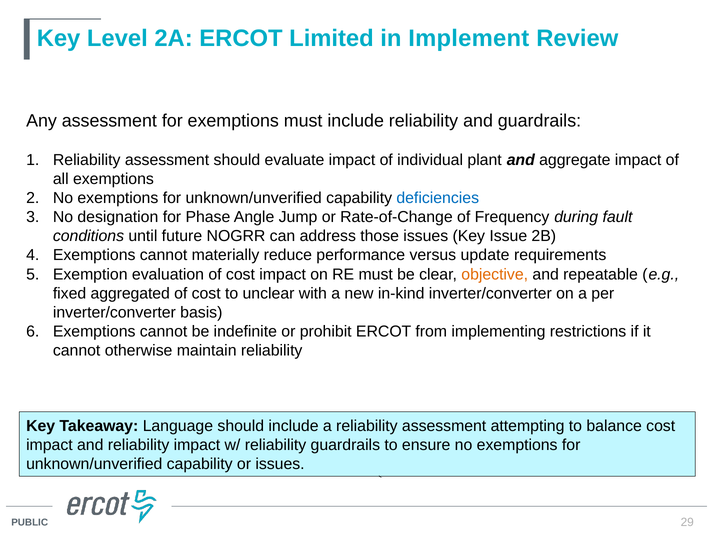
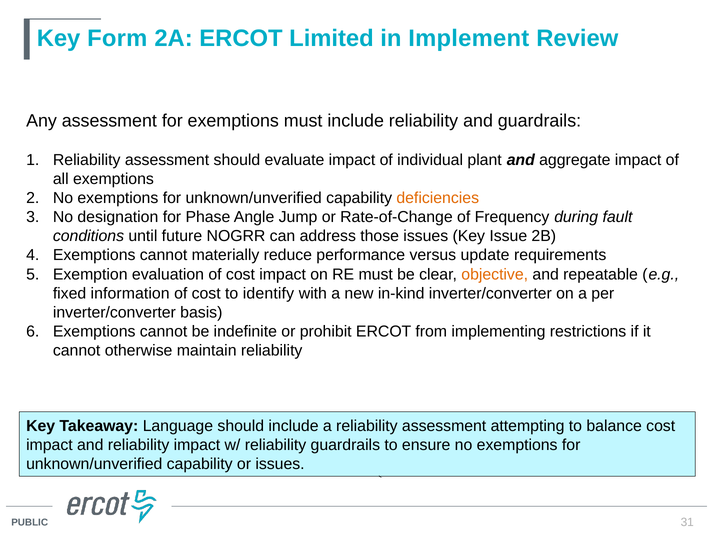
Level: Level -> Form
deficiencies colour: blue -> orange
aggregated: aggregated -> information
unclear: unclear -> identify
29: 29 -> 31
